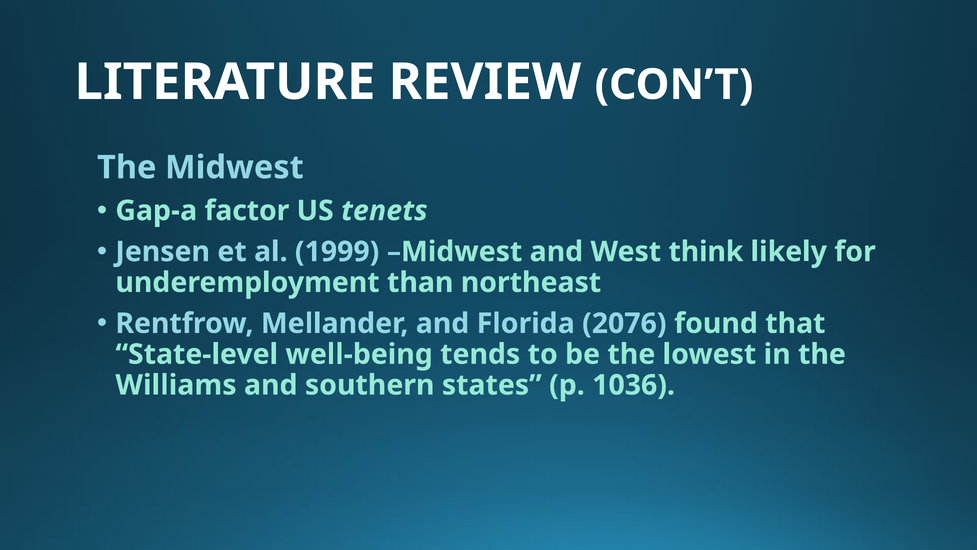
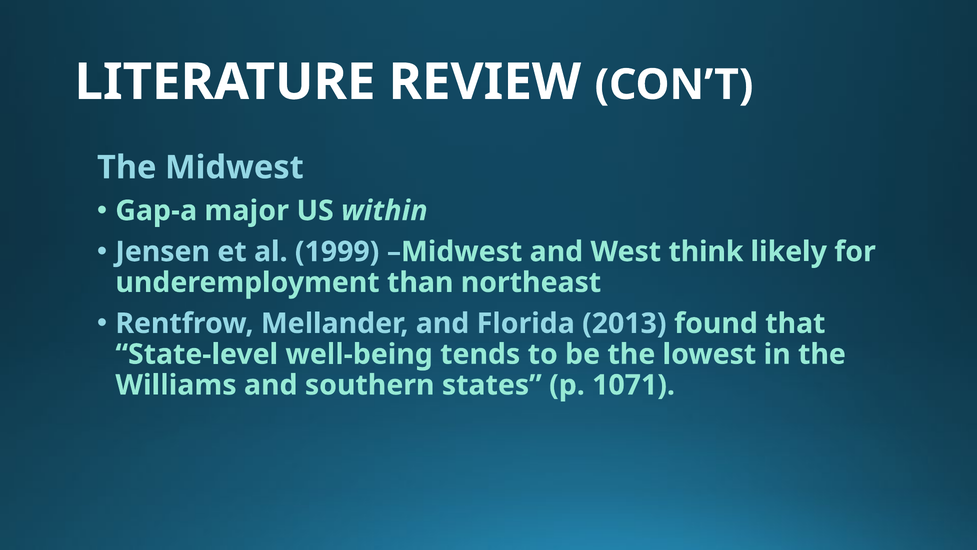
factor: factor -> major
tenets: tenets -> within
2076: 2076 -> 2013
1036: 1036 -> 1071
